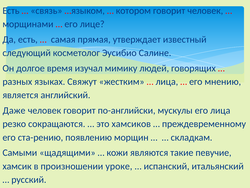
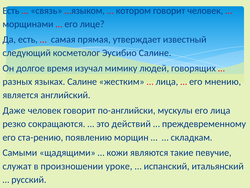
языках Свяжут: Свяжут -> Салине
хамсиков: хамсиков -> действий
хамсик: хамсик -> служат
